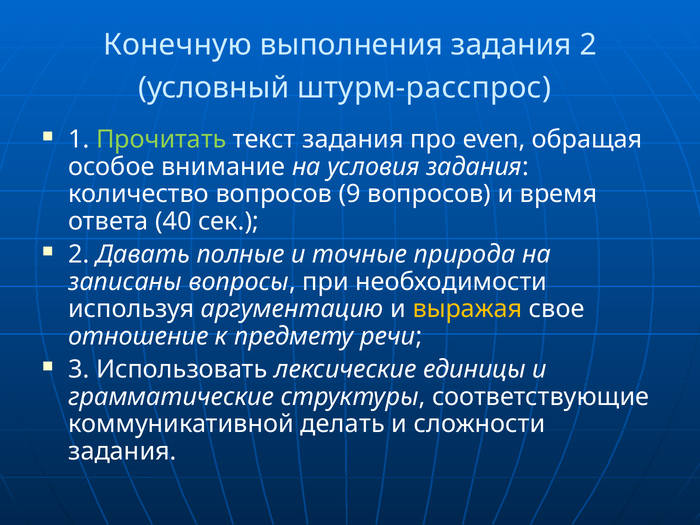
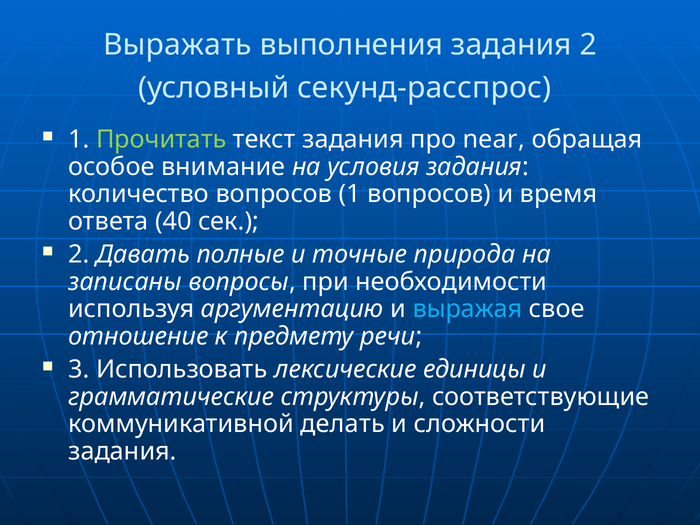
Конечную: Конечную -> Выражать
штурм-расспрос: штурм-расспрос -> секунд-расспрос
even: even -> near
вопросов 9: 9 -> 1
выражая colour: yellow -> light blue
